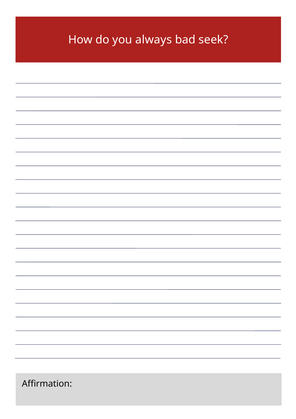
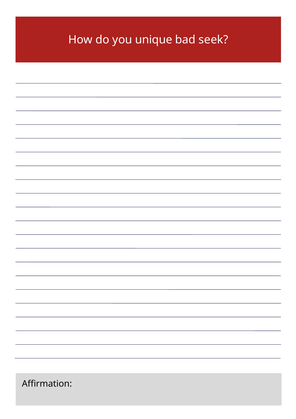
always: always -> unique
